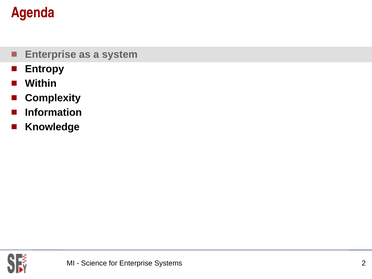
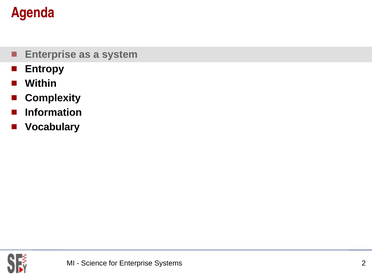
Knowledge: Knowledge -> Vocabulary
